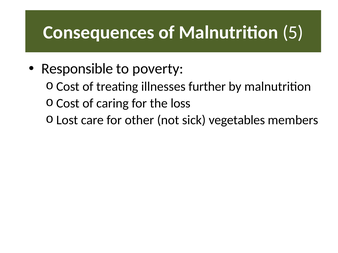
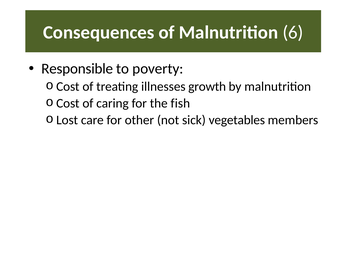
5: 5 -> 6
further: further -> growth
loss: loss -> fish
